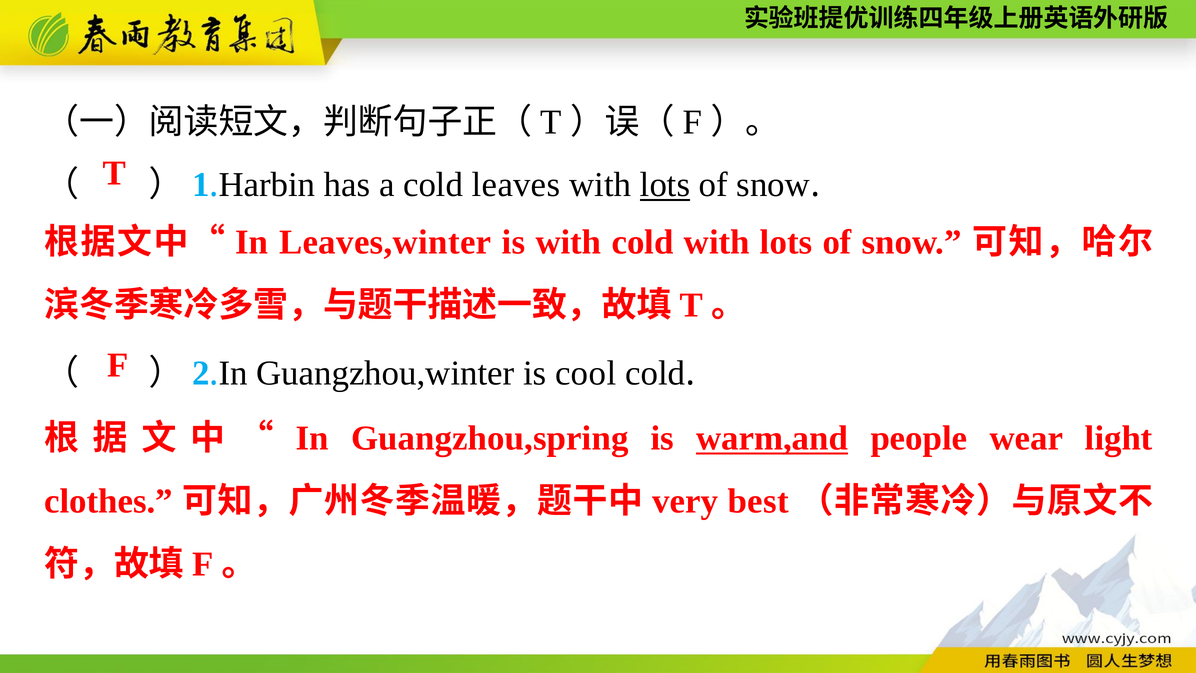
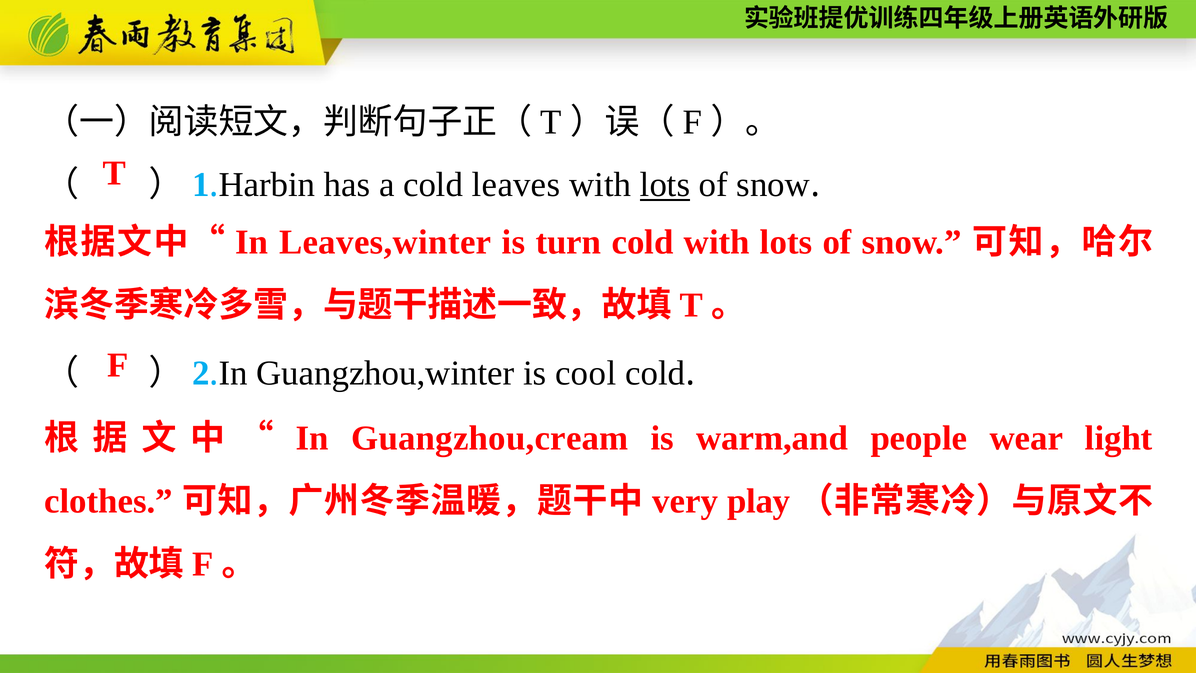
is with: with -> turn
Guangzhou,spring: Guangzhou,spring -> Guangzhou,cream
warm,and underline: present -> none
best: best -> play
